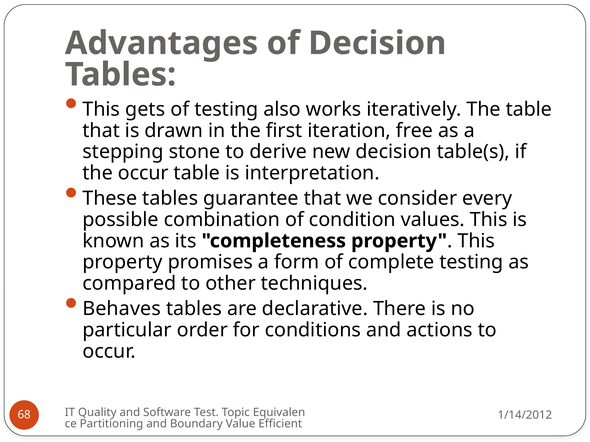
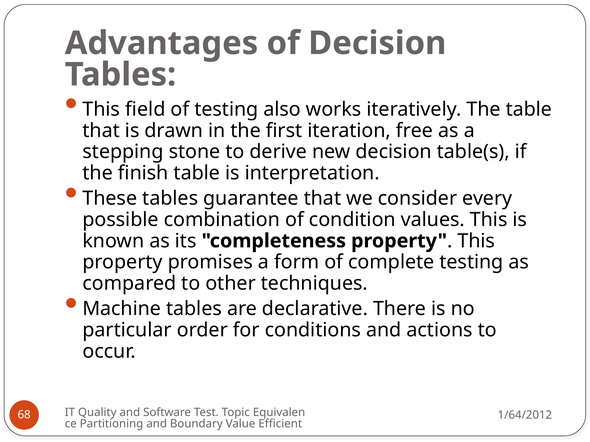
gets: gets -> field
the occur: occur -> finish
Behaves: Behaves -> Machine
1/14/2012: 1/14/2012 -> 1/64/2012
